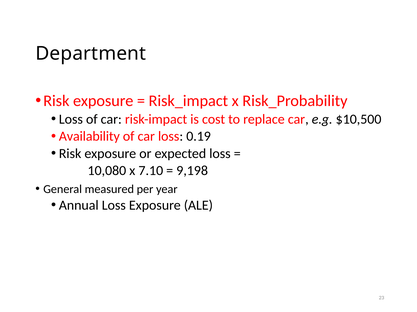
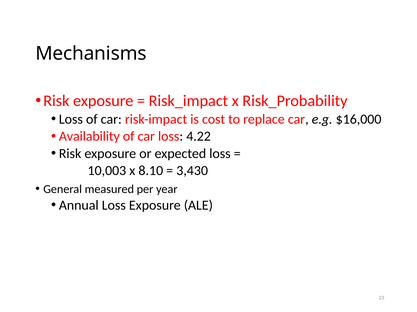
Department: Department -> Mechanisms
$10,500: $10,500 -> $16,000
0.19: 0.19 -> 4.22
10,080: 10,080 -> 10,003
7.10: 7.10 -> 8.10
9,198: 9,198 -> 3,430
